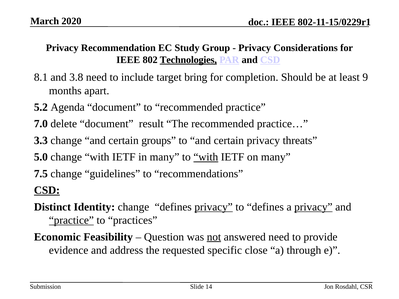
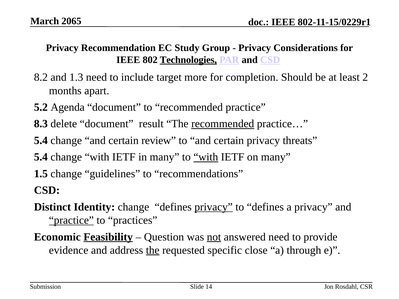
2020: 2020 -> 2065
8.1: 8.1 -> 8.2
3.8: 3.8 -> 1.3
bring: bring -> more
9: 9 -> 2
7.0: 7.0 -> 8.3
recommended at (223, 124) underline: none -> present
3.3 at (41, 141): 3.3 -> 5.4
groups: groups -> review
5.0 at (41, 157): 5.0 -> 5.4
7.5: 7.5 -> 1.5
CSD at (47, 190) underline: present -> none
privacy at (313, 207) underline: present -> none
Feasibility underline: none -> present
the at (153, 250) underline: none -> present
